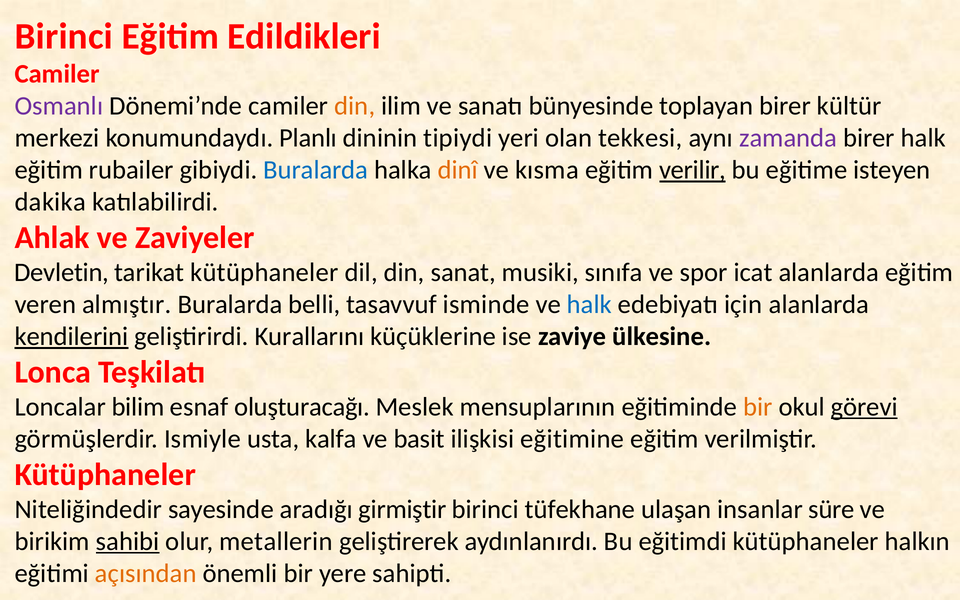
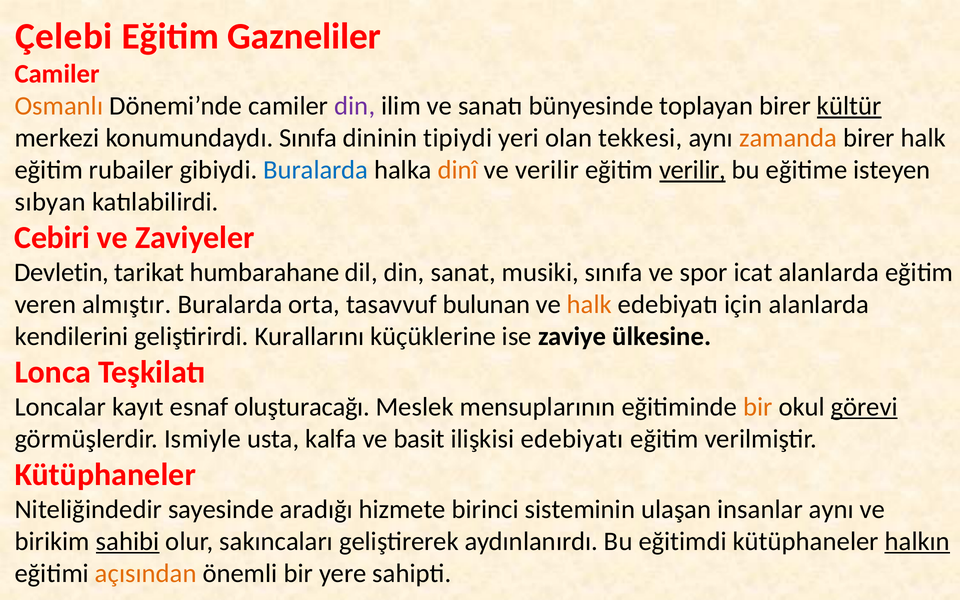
Birinci at (64, 36): Birinci -> Çelebi
Edildikleri: Edildikleri -> Gazneliler
Osmanlı colour: purple -> orange
din at (355, 106) colour: orange -> purple
kültür underline: none -> present
konumundaydı Planlı: Planlı -> Sınıfa
zamanda colour: purple -> orange
ve kısma: kısma -> verilir
dakika: dakika -> sıbyan
Ahlak: Ahlak -> Cebiri
tarikat kütüphaneler: kütüphaneler -> humbarahane
belli: belli -> orta
isminde: isminde -> bulunan
halk at (589, 304) colour: blue -> orange
kendilerini underline: present -> none
bilim: bilim -> kayıt
ilişkisi eğitimine: eğitimine -> edebiyatı
girmiştir: girmiştir -> hizmete
tüfekhane: tüfekhane -> sisteminin
insanlar süre: süre -> aynı
metallerin: metallerin -> sakıncaları
halkın underline: none -> present
